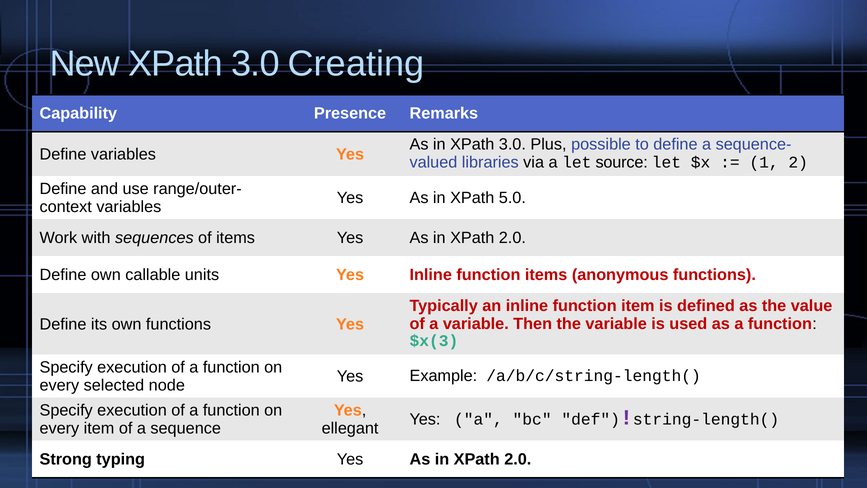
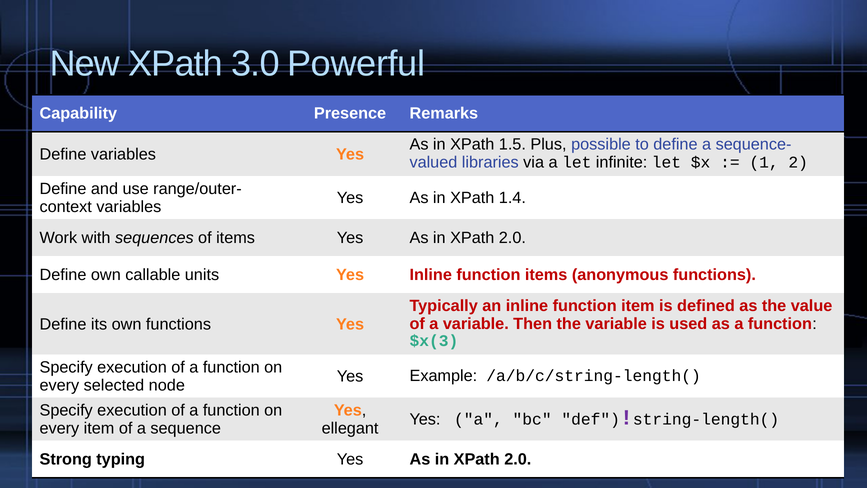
Creating: Creating -> Powerful
in XPath 3.0: 3.0 -> 1.5
source: source -> infinite
5.0: 5.0 -> 1.4
